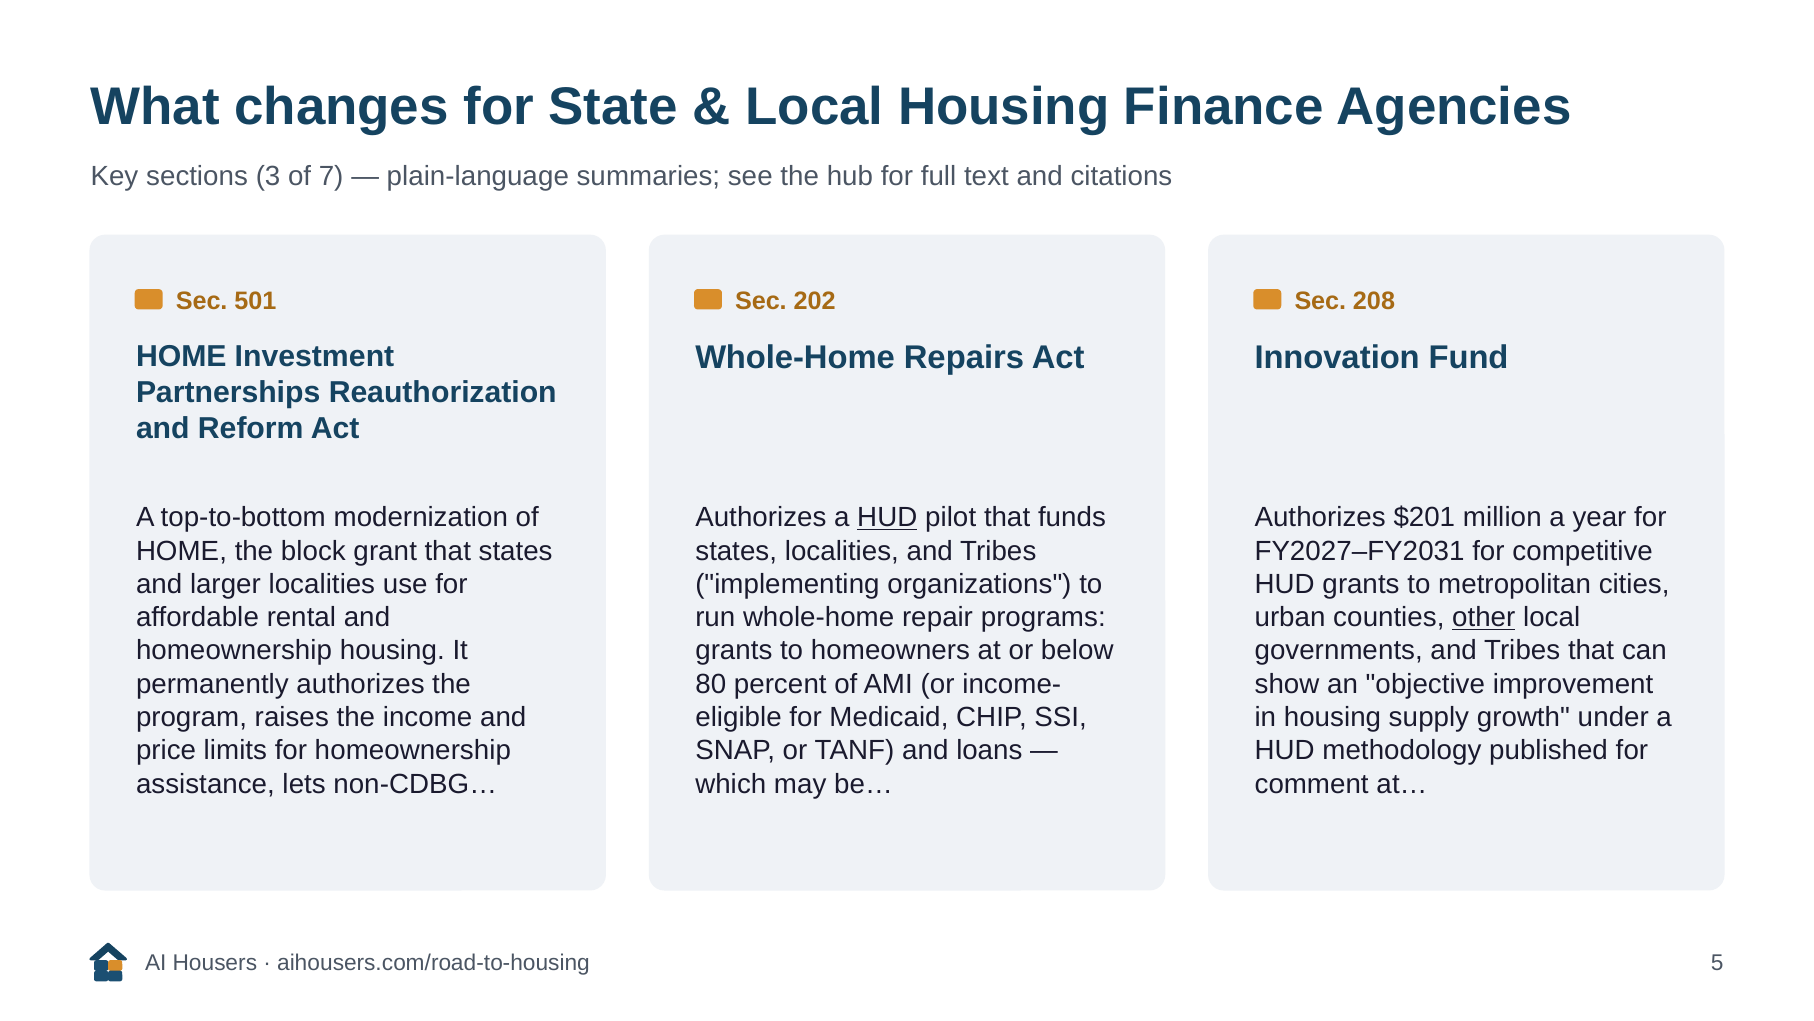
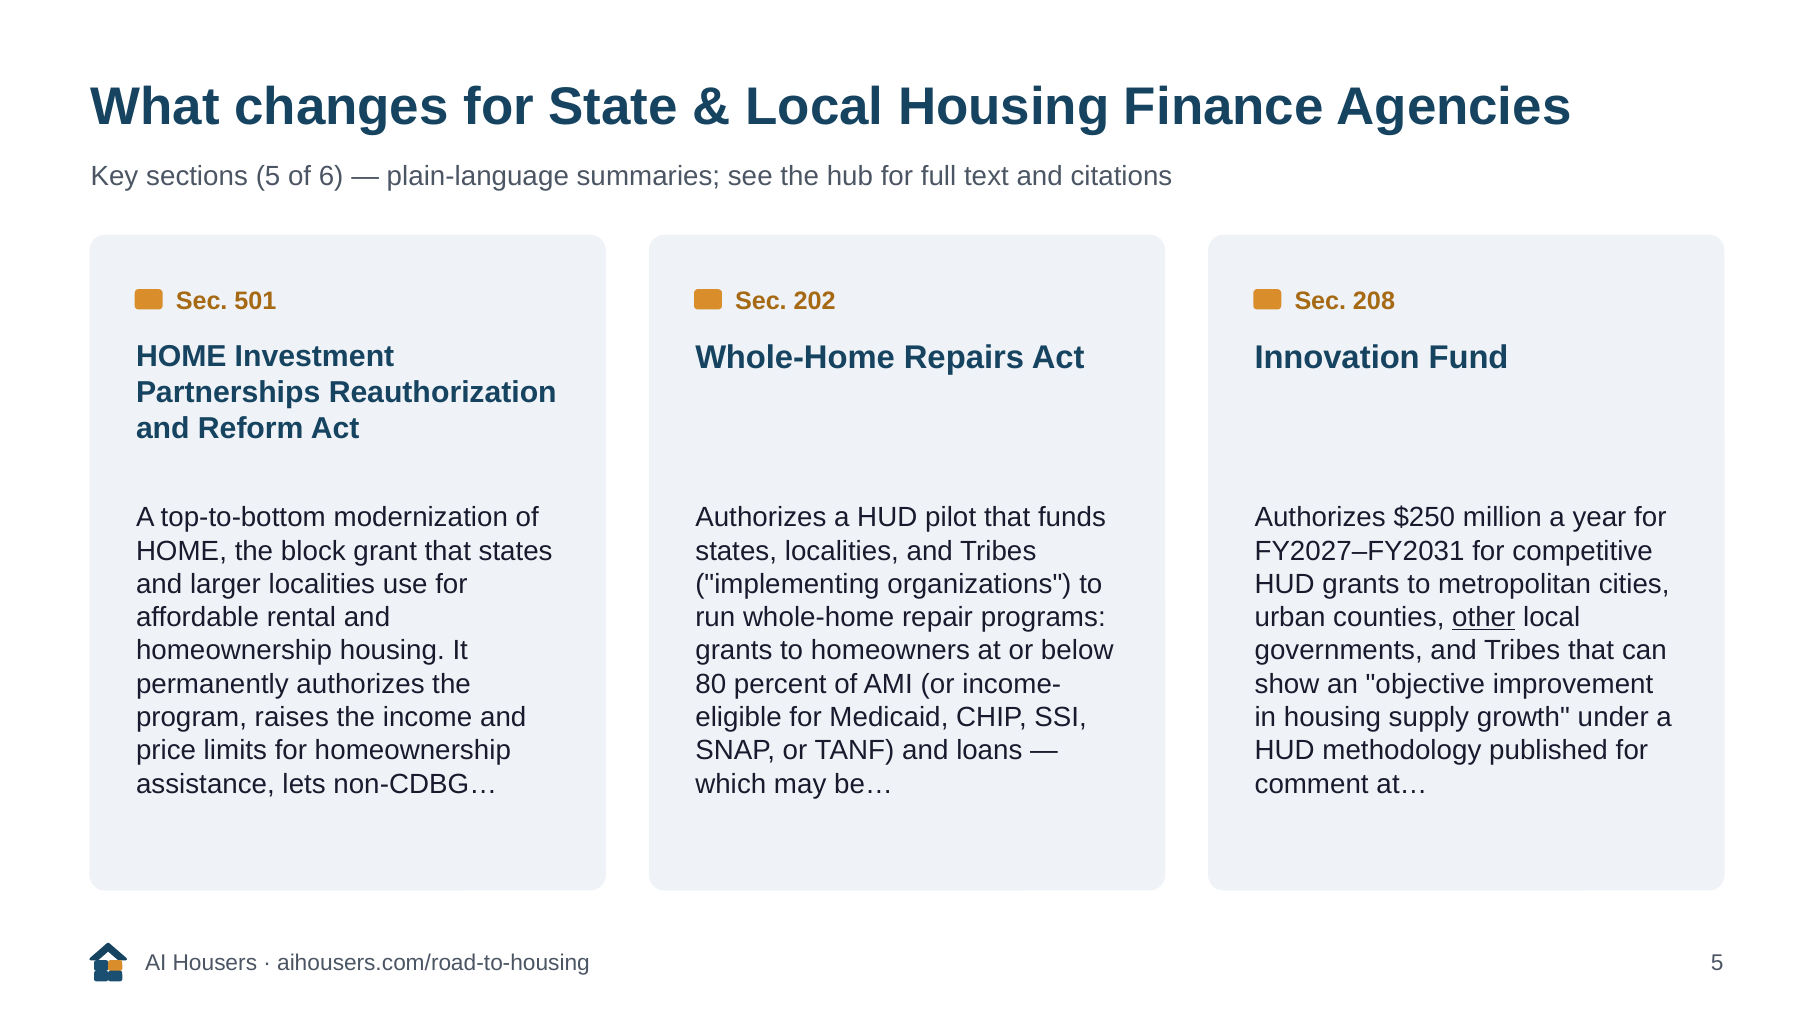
sections 3: 3 -> 5
7: 7 -> 6
HUD at (887, 517) underline: present -> none
$201: $201 -> $250
